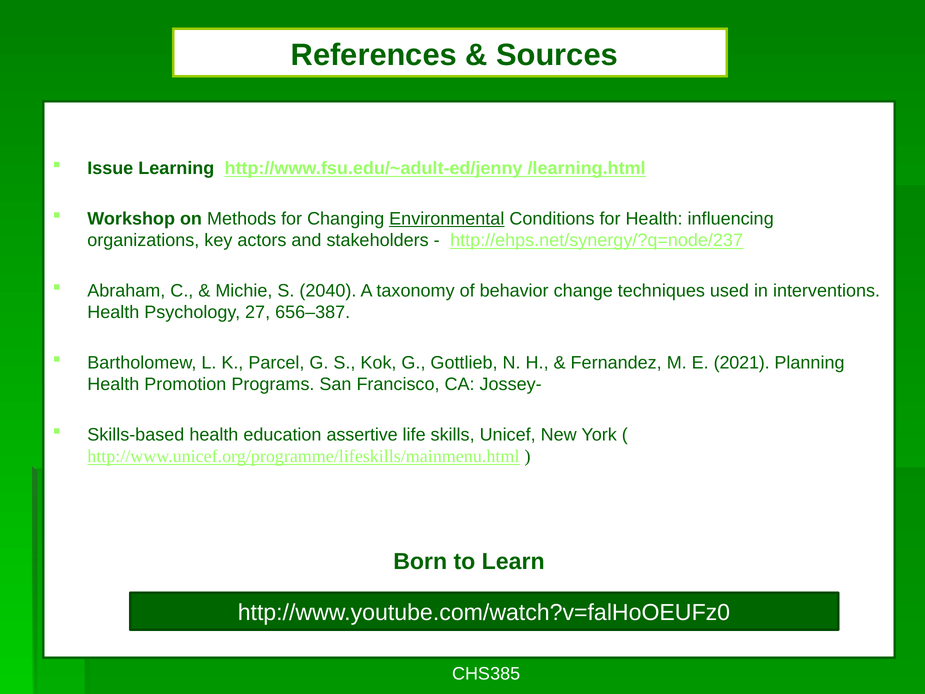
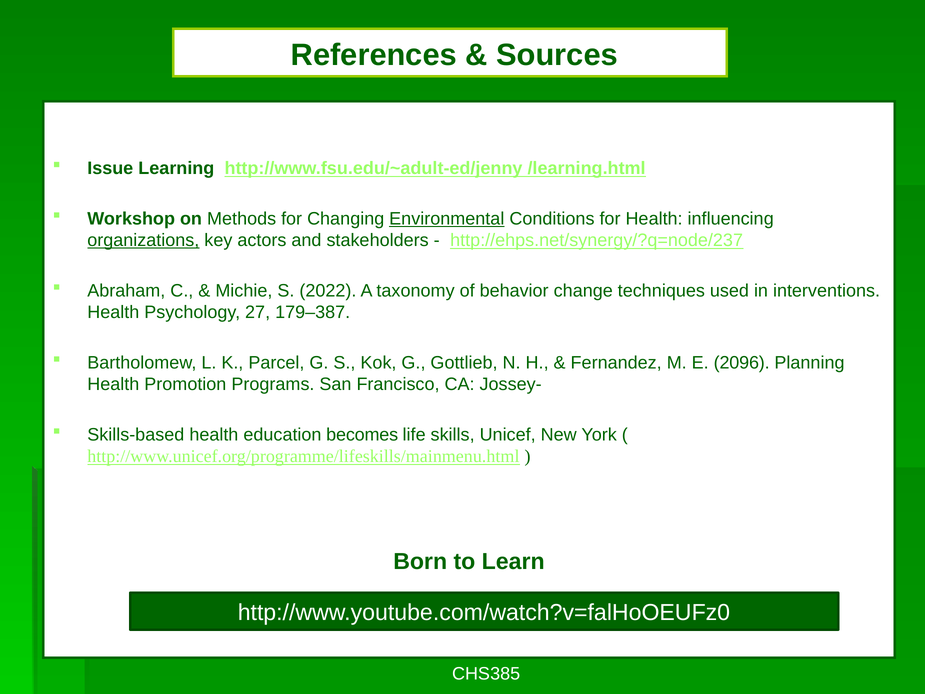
organizations underline: none -> present
2040: 2040 -> 2022
656–387: 656–387 -> 179–387
2021: 2021 -> 2096
assertive: assertive -> becomes
